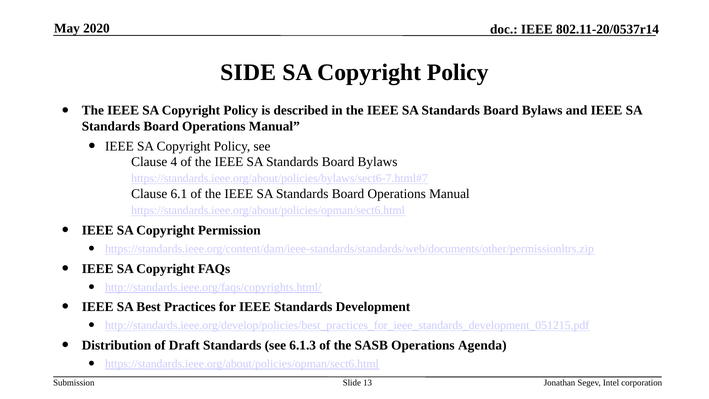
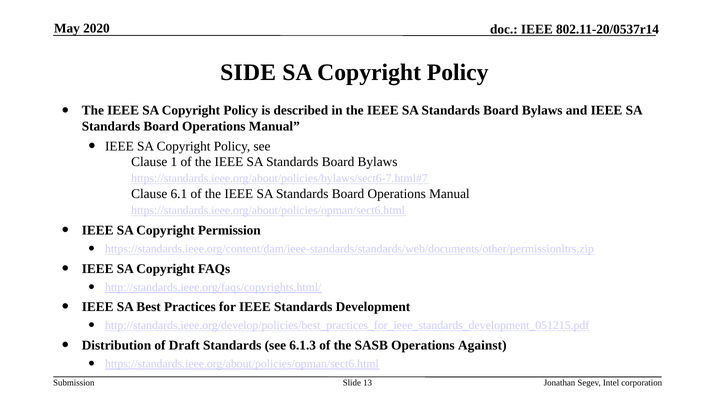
4: 4 -> 1
Agenda: Agenda -> Against
